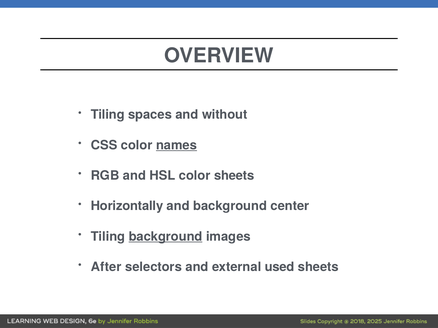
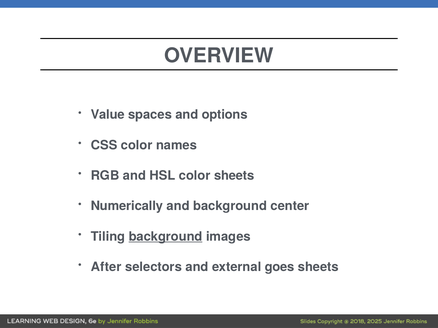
Tiling at (108, 115): Tiling -> Value
without: without -> options
names underline: present -> none
Horizontally: Horizontally -> Numerically
used: used -> goes
